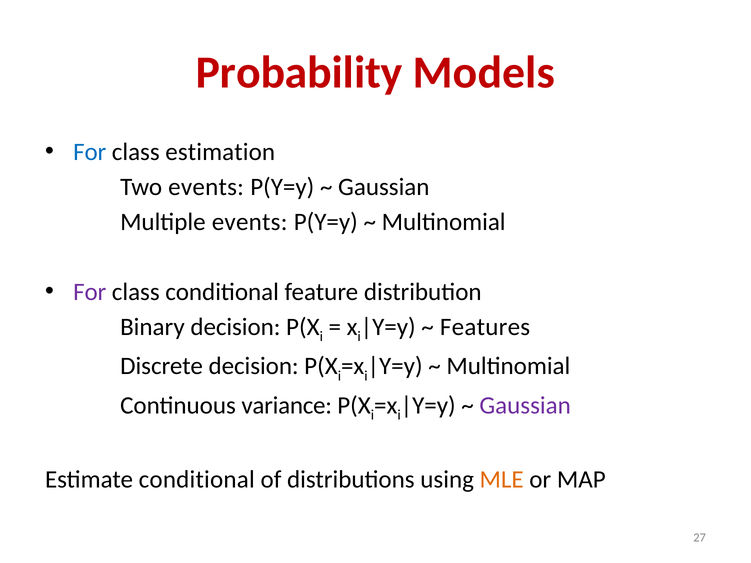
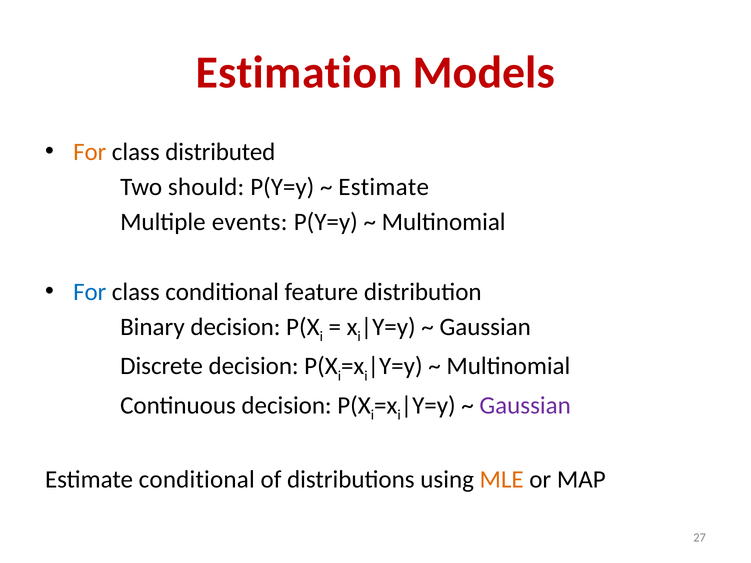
Probability: Probability -> Estimation
For at (90, 152) colour: blue -> orange
estimation: estimation -> distributed
Two events: events -> should
Gaussian at (384, 187): Gaussian -> Estimate
For at (90, 292) colour: purple -> blue
Features at (485, 327): Features -> Gaussian
Continuous variance: variance -> decision
